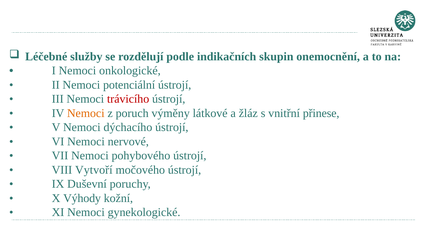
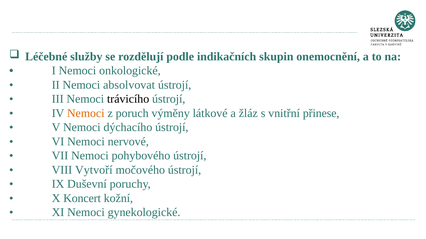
potenciální: potenciální -> absolvovat
trávicího colour: red -> black
Výhody: Výhody -> Koncert
